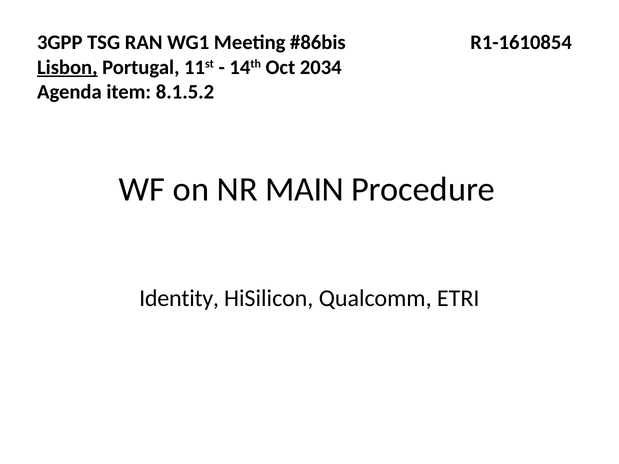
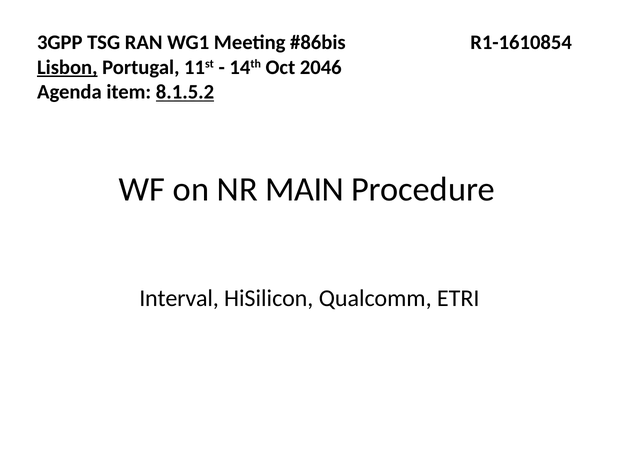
2034: 2034 -> 2046
8.1.5.2 underline: none -> present
Identity: Identity -> Interval
